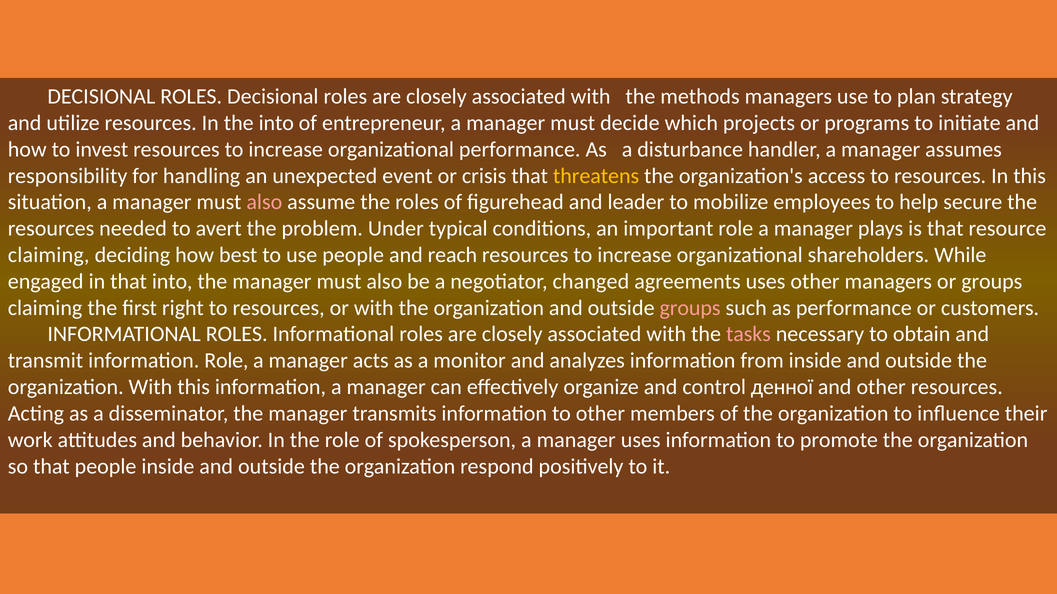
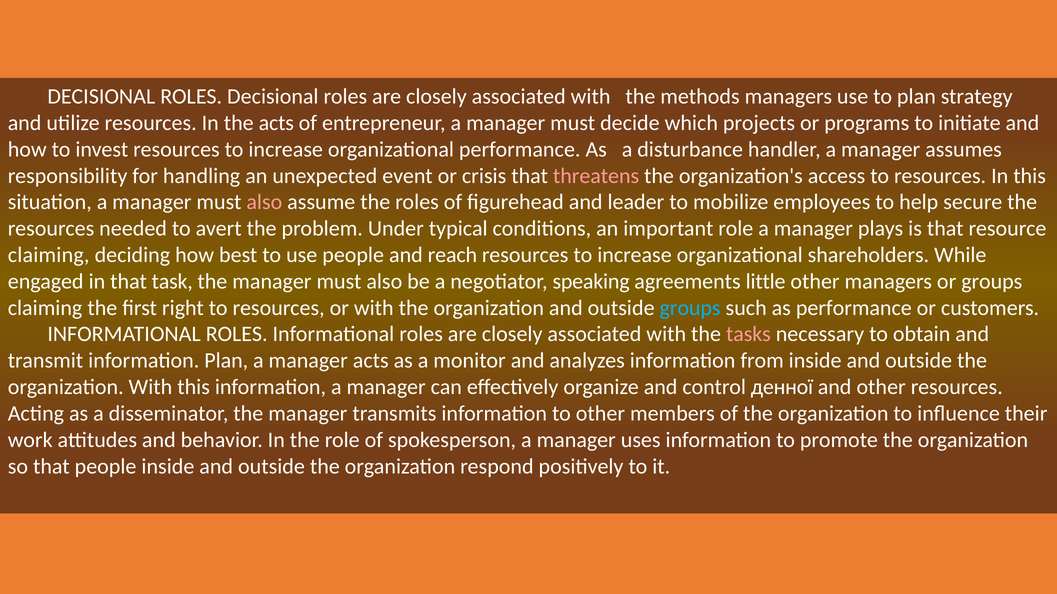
the into: into -> acts
threatens colour: yellow -> pink
that into: into -> task
changed: changed -> speaking
agreements uses: uses -> little
groups at (690, 308) colour: pink -> light blue
information Role: Role -> Plan
